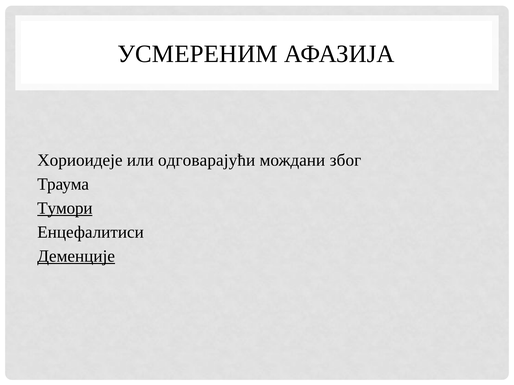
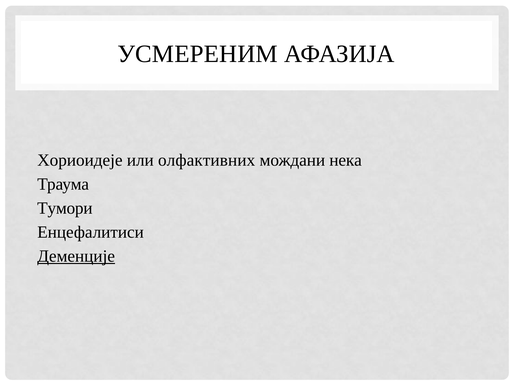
одговарајући: одговарајући -> олфактивних
због: због -> нека
Тумори underline: present -> none
